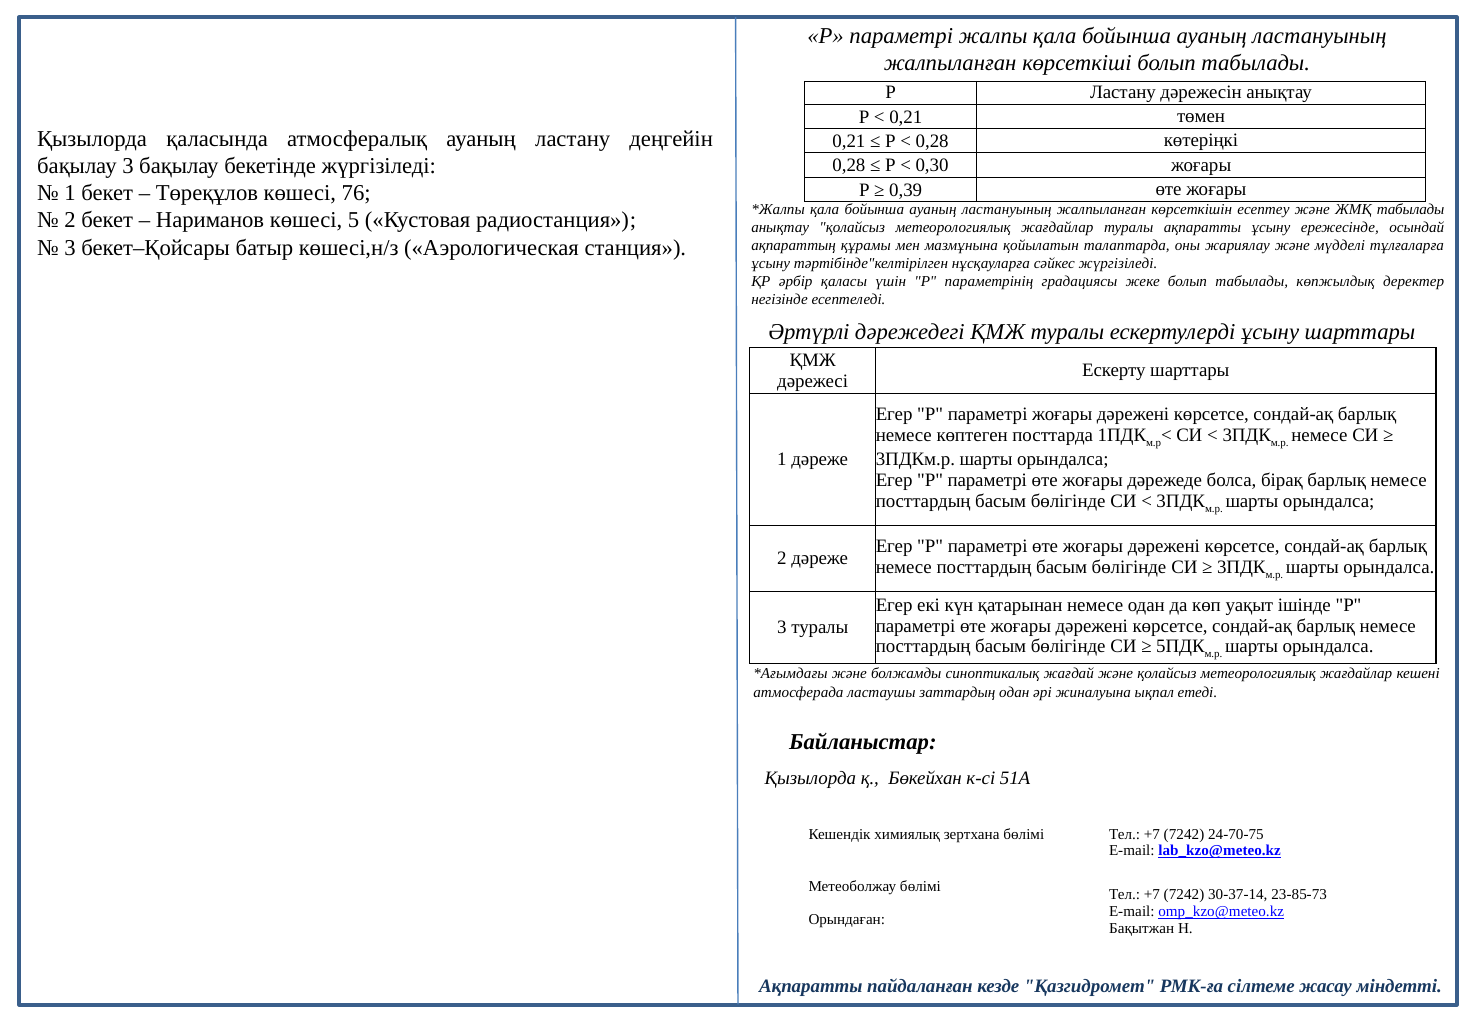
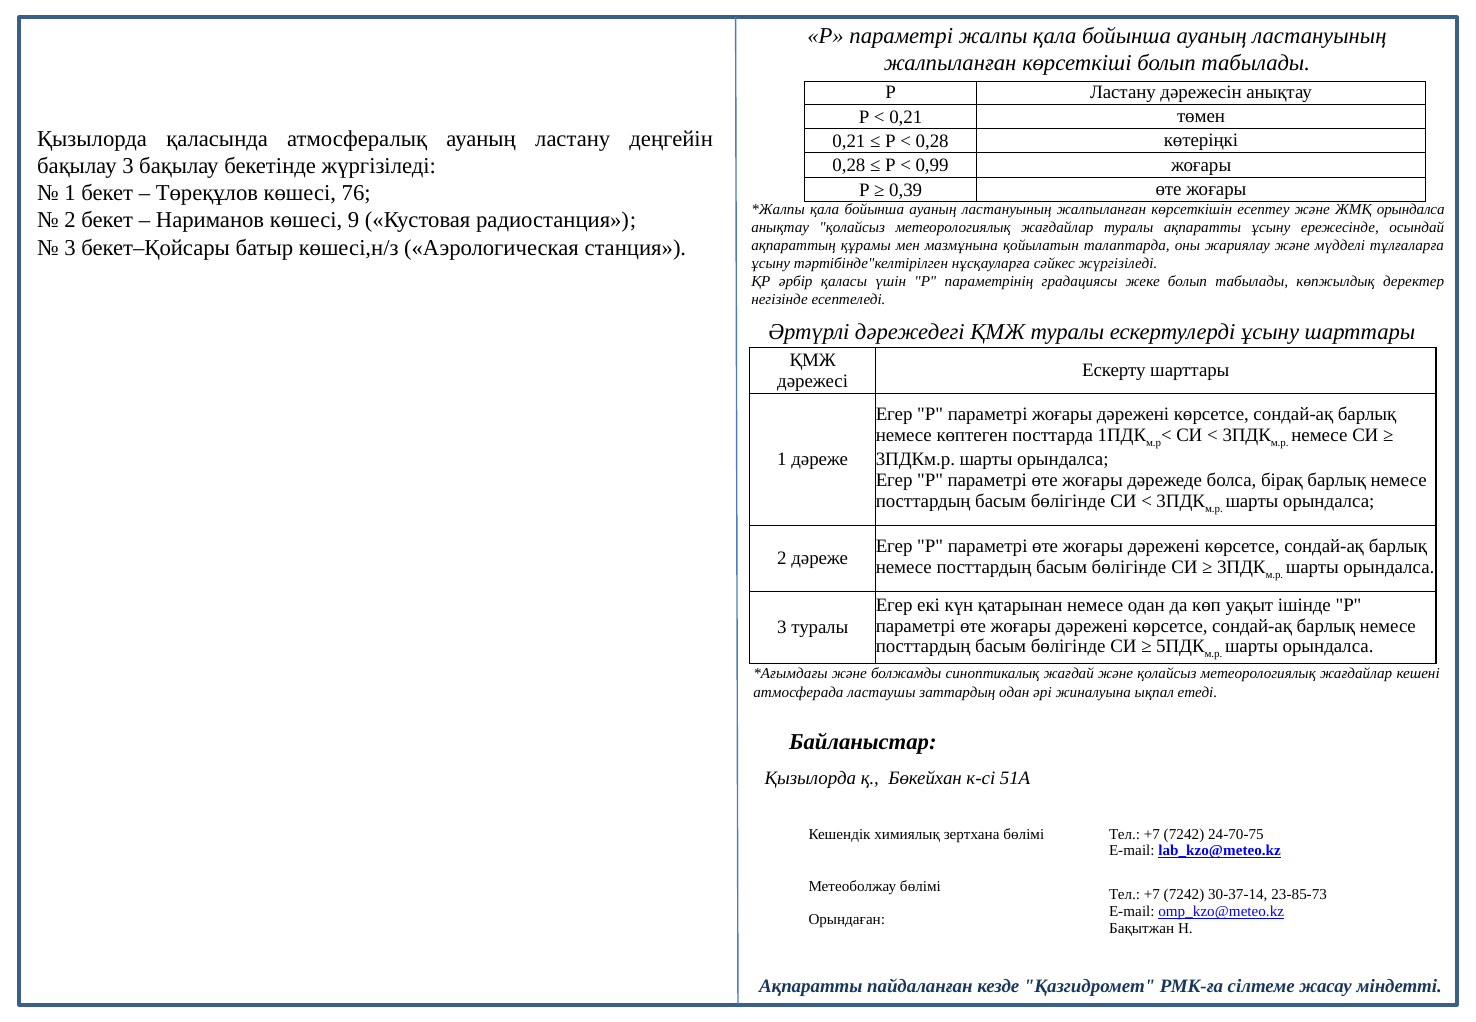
0,30: 0,30 -> 0,99
ЖМҚ табылады: табылады -> орындалса
5: 5 -> 9
